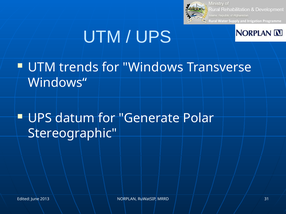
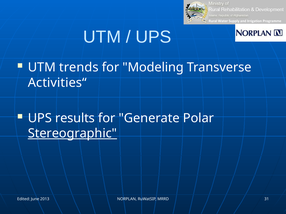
Windows: Windows -> Modeling
Windows“: Windows“ -> Activities“
datum: datum -> results
Stereographic underline: none -> present
